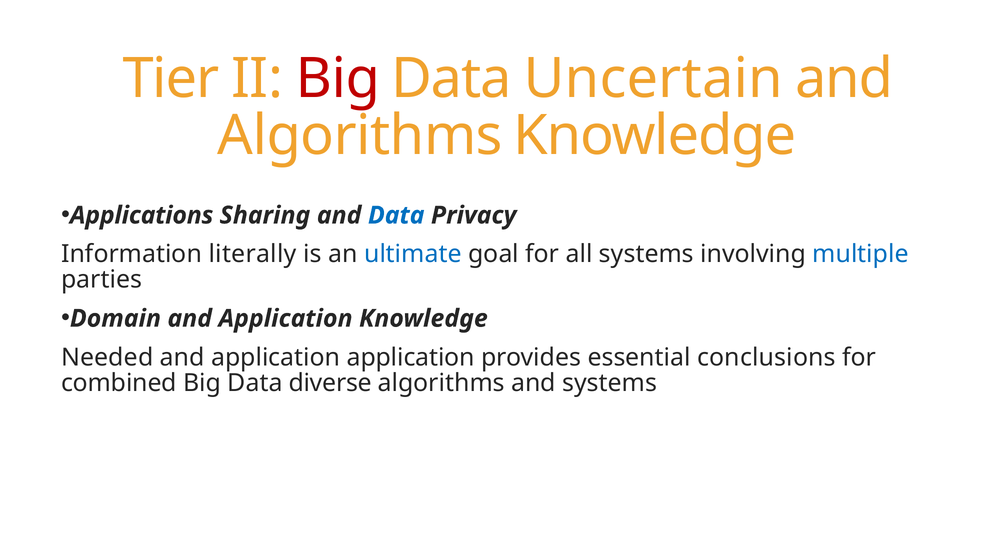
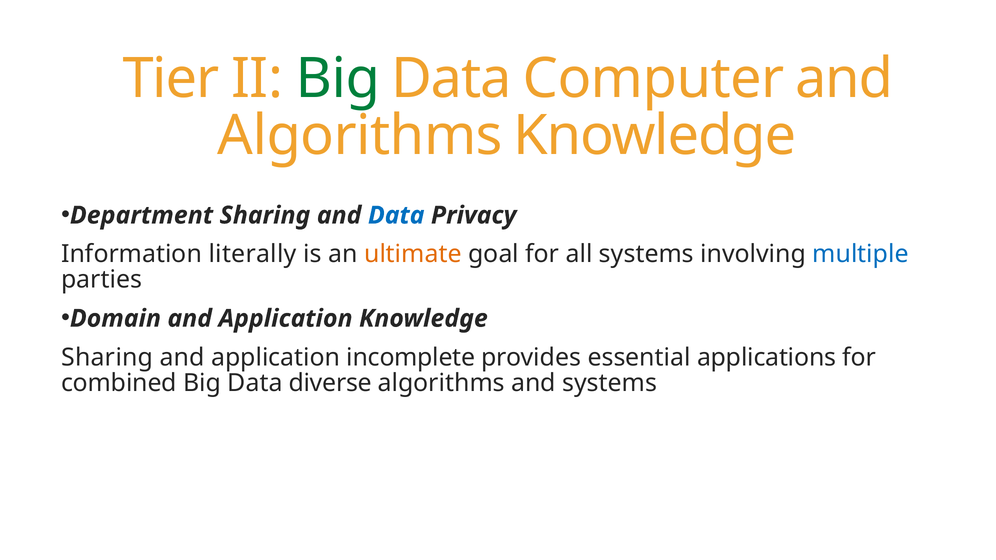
Big at (338, 79) colour: red -> green
Uncertain: Uncertain -> Computer
Applications: Applications -> Department
ultimate colour: blue -> orange
Needed at (107, 358): Needed -> Sharing
application application: application -> incomplete
conclusions: conclusions -> applications
